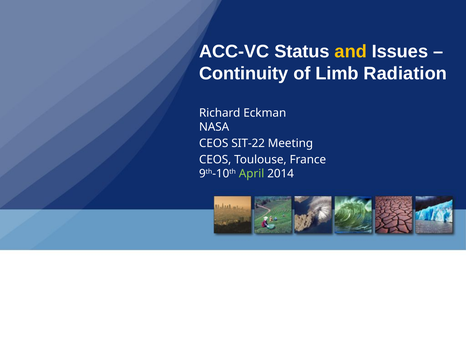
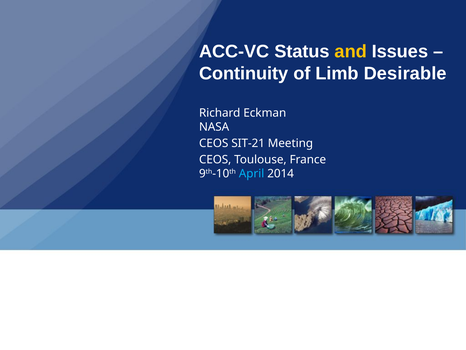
Radiation: Radiation -> Desirable
SIT-22: SIT-22 -> SIT-21
April colour: light green -> light blue
